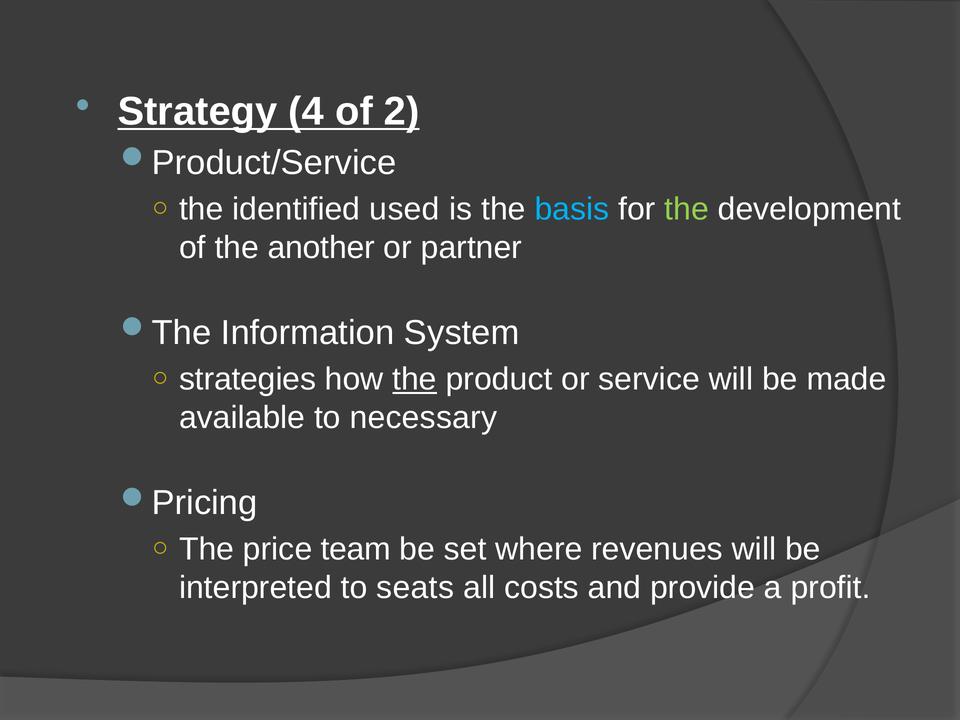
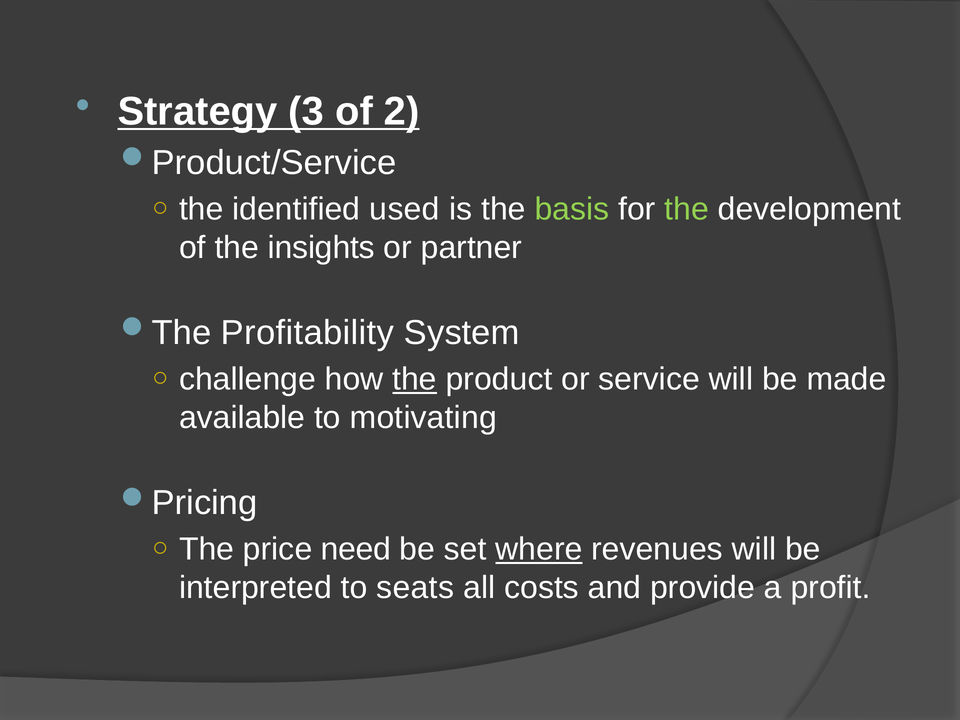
4: 4 -> 3
basis colour: light blue -> light green
another: another -> insights
Information: Information -> Profitability
strategies: strategies -> challenge
necessary: necessary -> motivating
team: team -> need
where underline: none -> present
